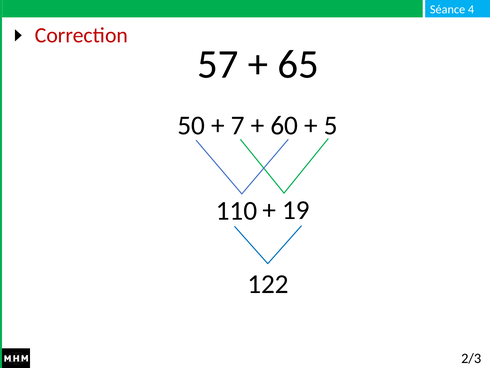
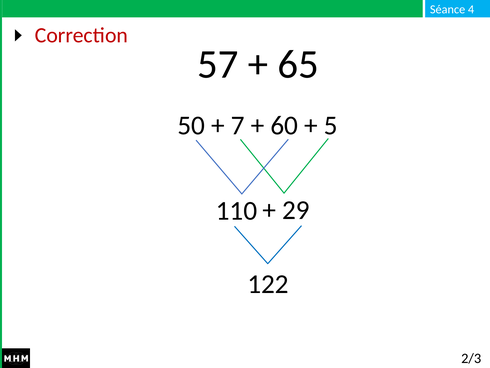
19: 19 -> 29
